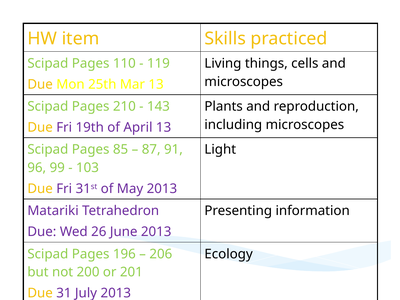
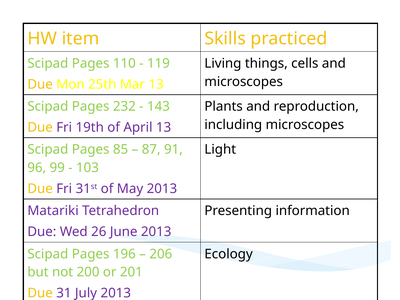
210: 210 -> 232
